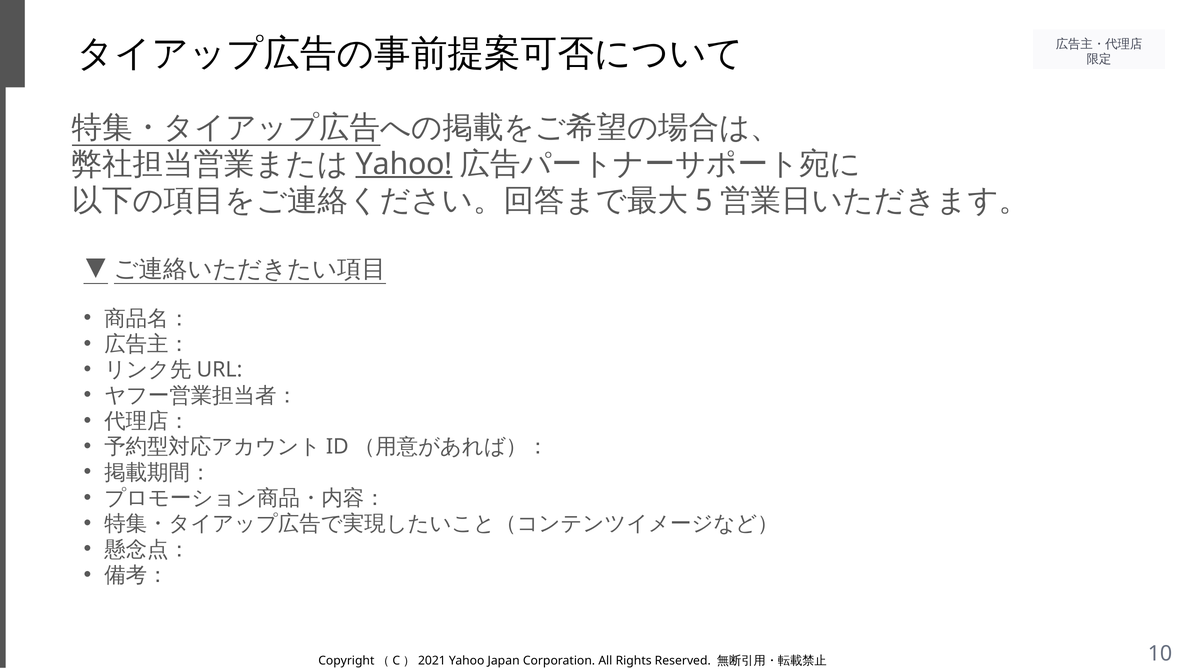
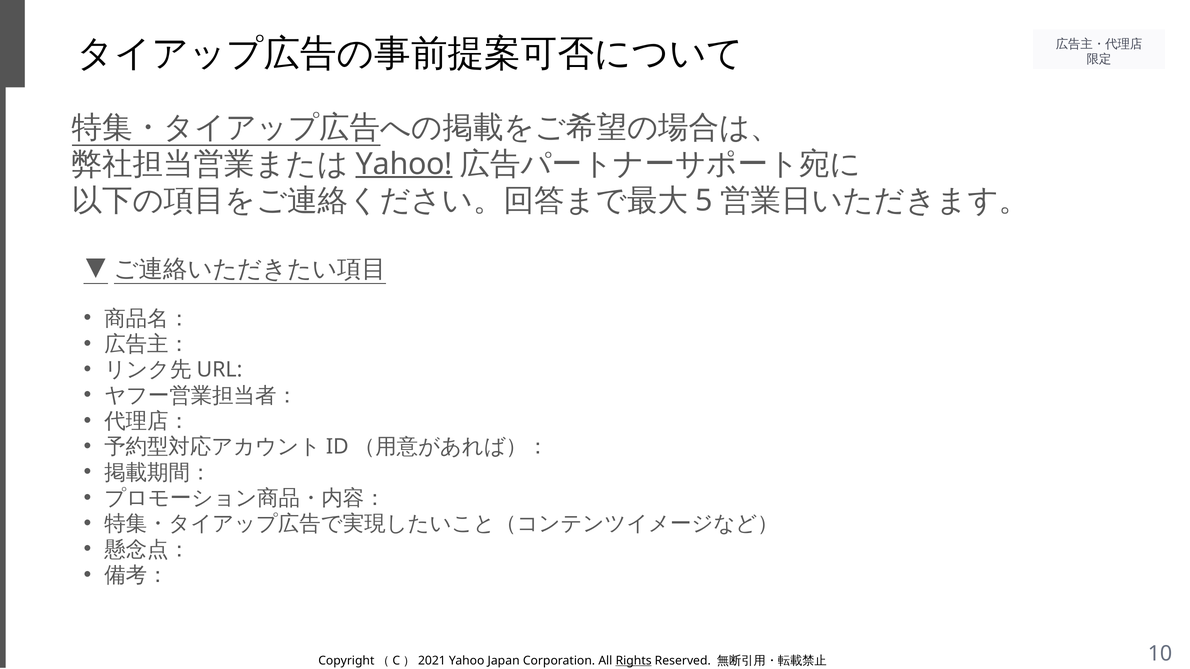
Rights underline: none -> present
